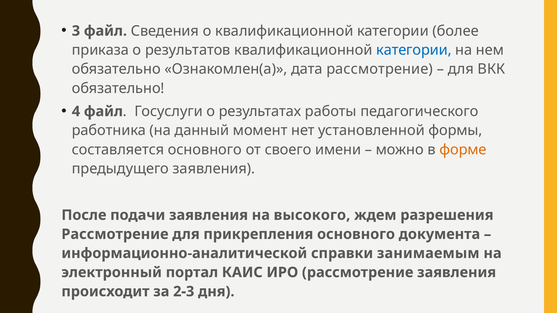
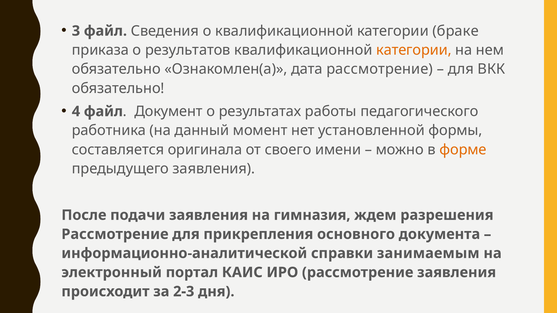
более: более -> браке
категории at (414, 50) colour: blue -> orange
Госуслуги: Госуслуги -> Документ
составляется основного: основного -> оригинала
высокого: высокого -> гимназия
